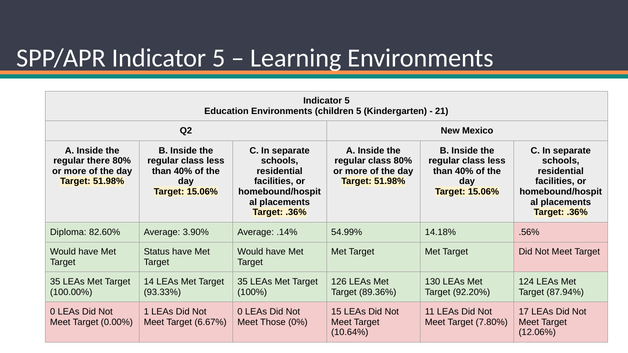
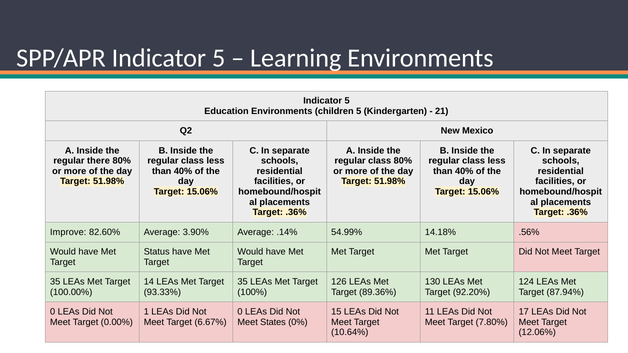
Diploma: Diploma -> Improve
Those: Those -> States
